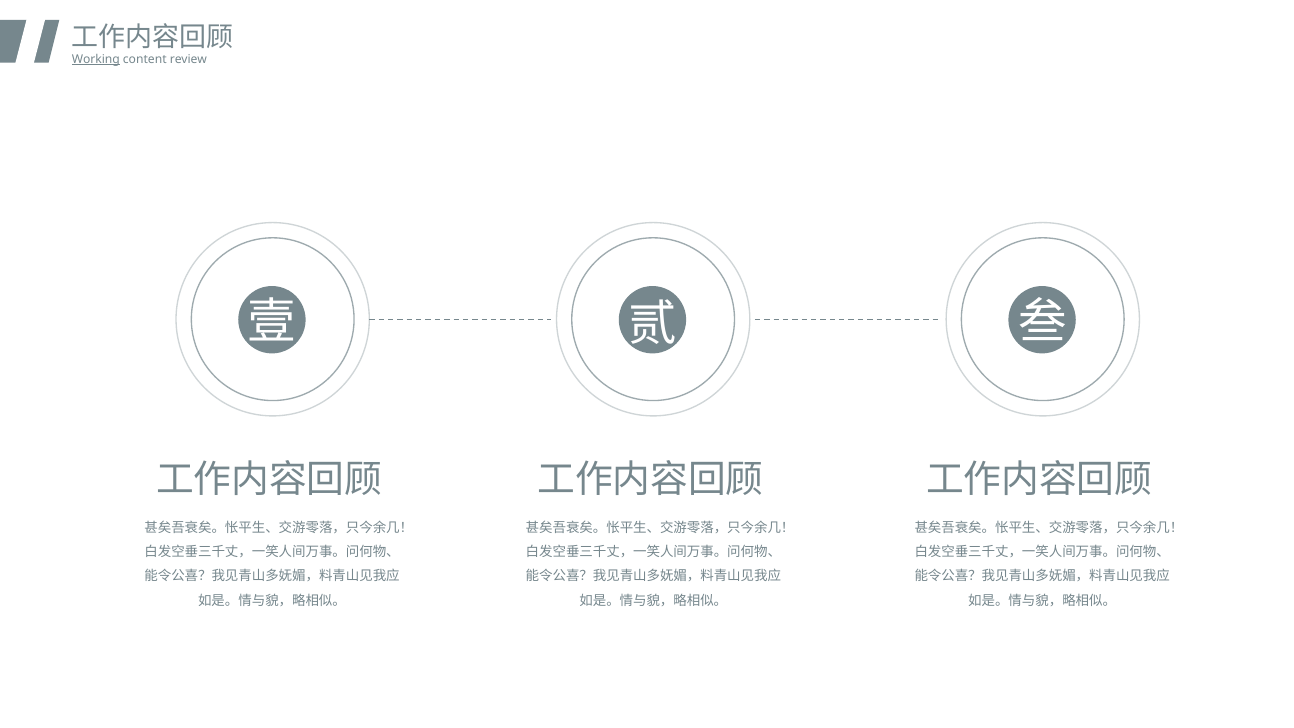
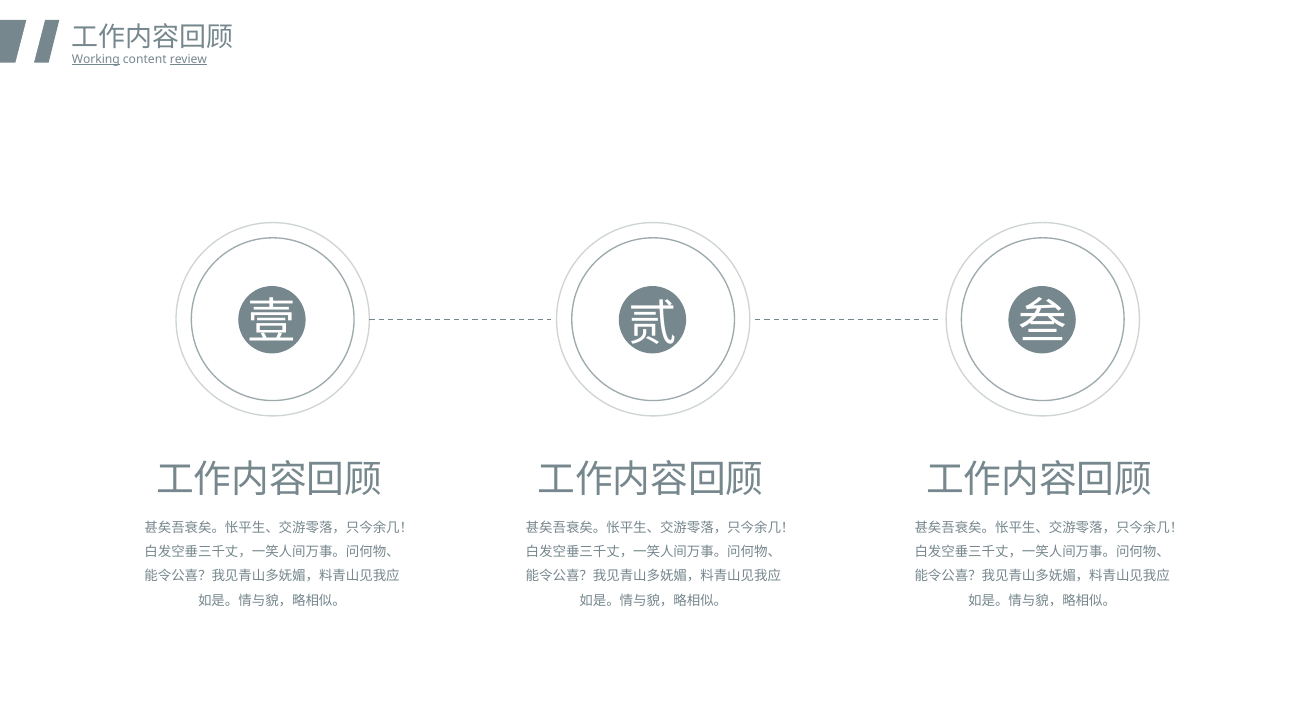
review underline: none -> present
